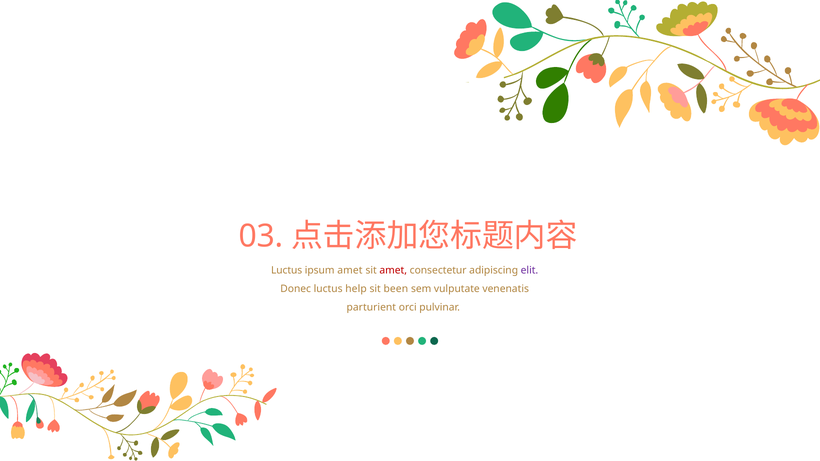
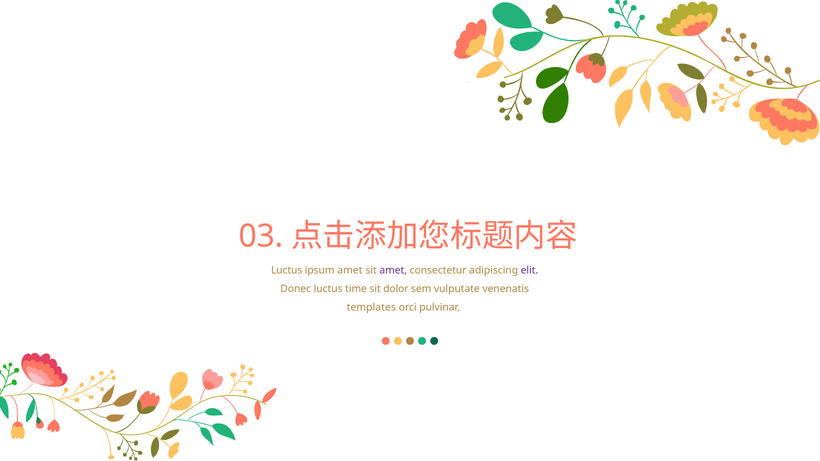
amet at (393, 270) colour: red -> purple
help: help -> time
been: been -> dolor
parturient: parturient -> templates
